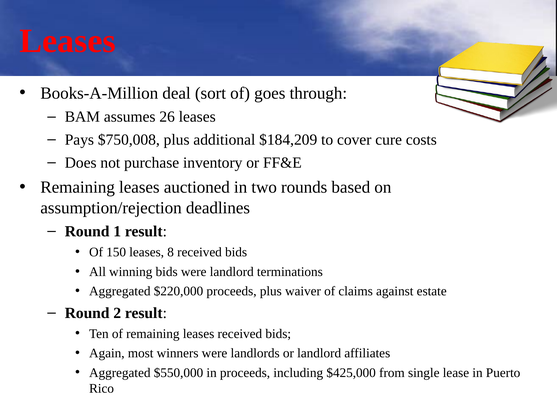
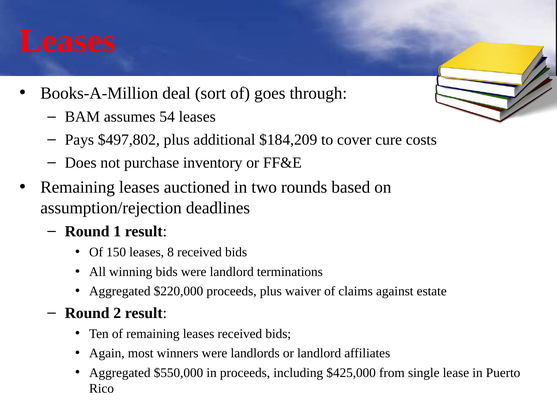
26: 26 -> 54
$750,008: $750,008 -> $497,802
